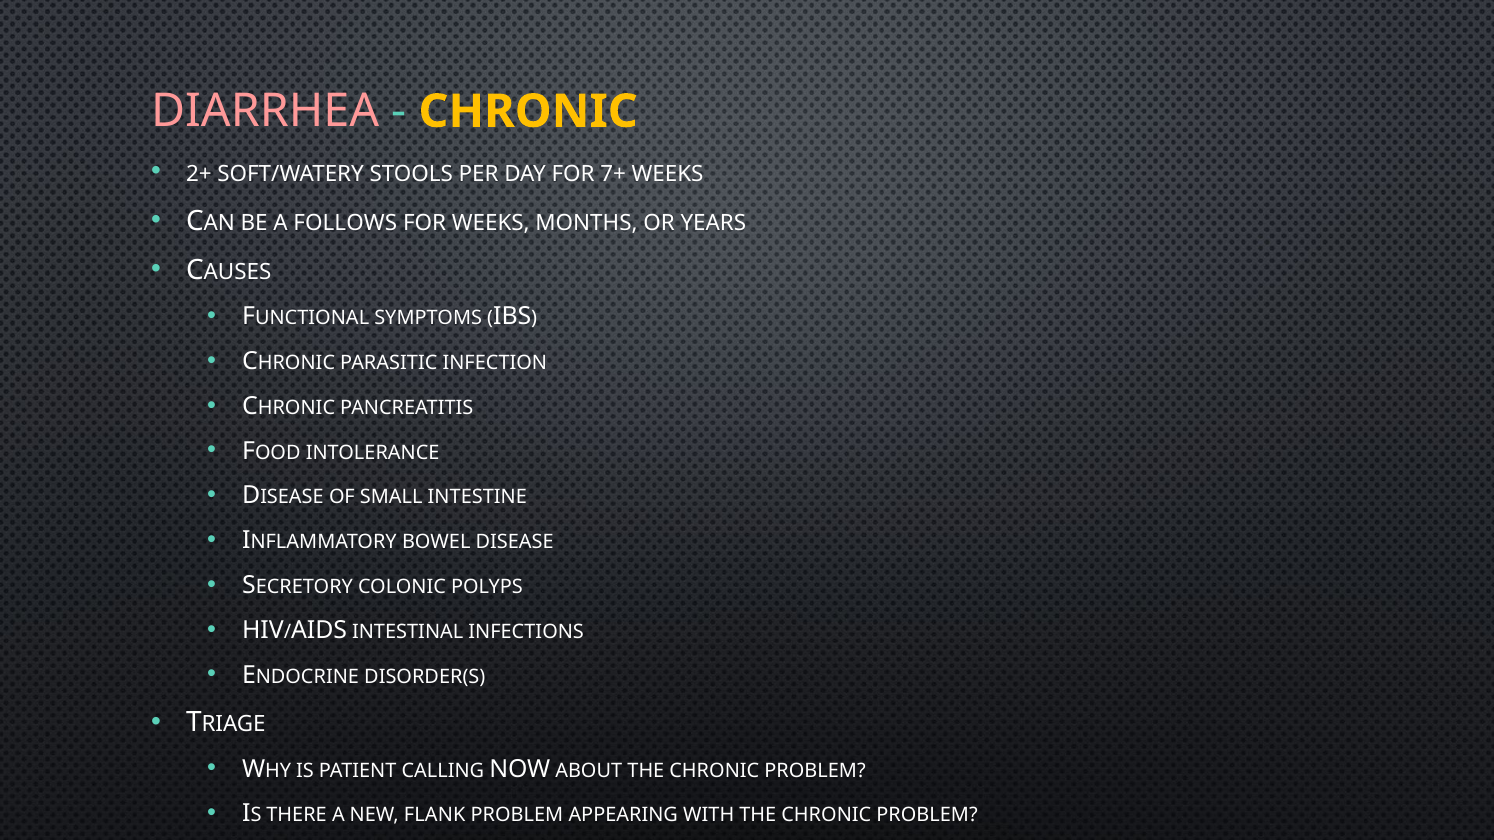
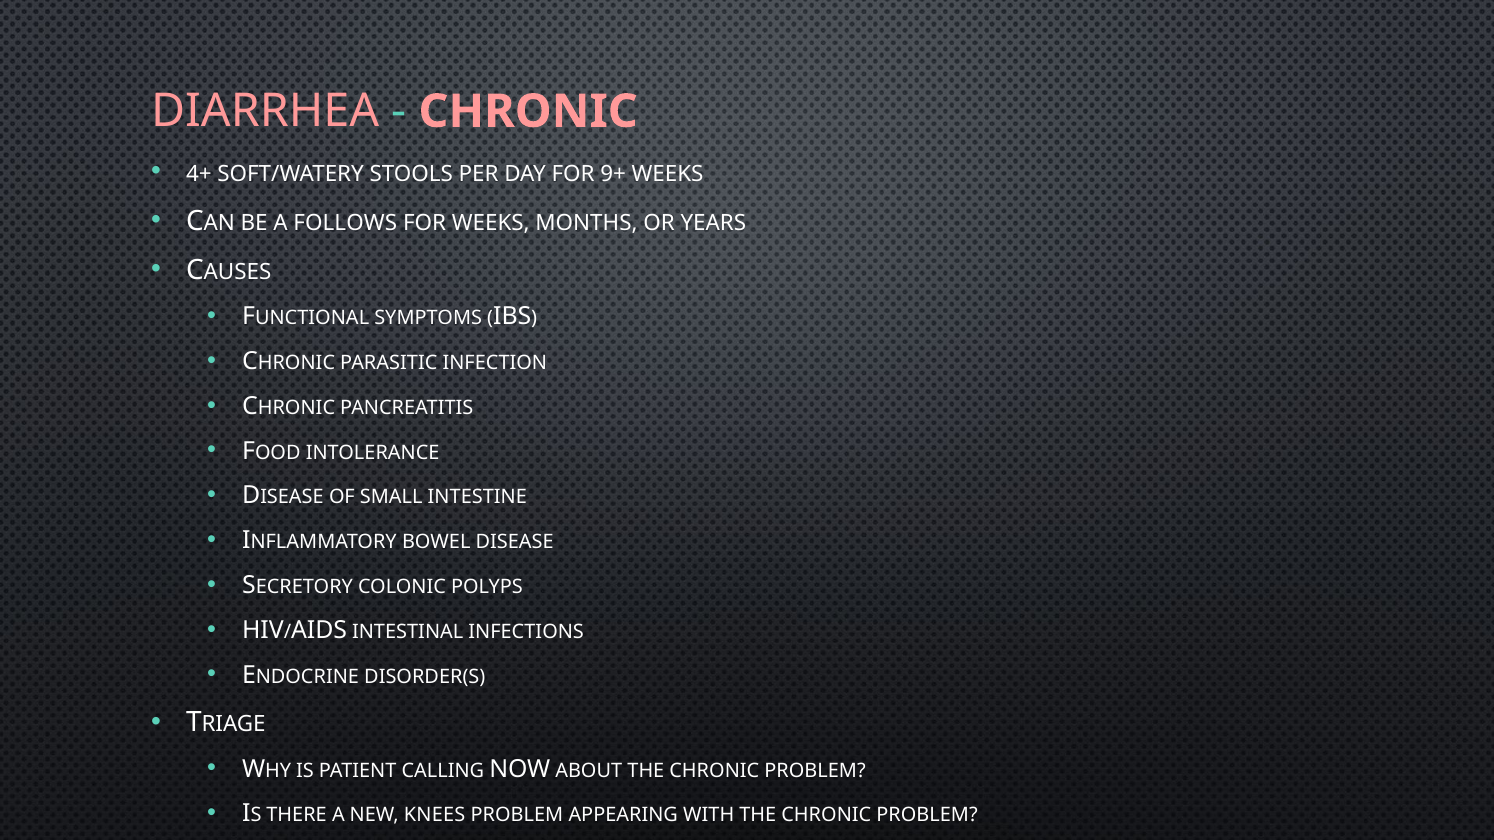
CHRONIC at (528, 112) colour: yellow -> pink
2+: 2+ -> 4+
7+: 7+ -> 9+
FLANK: FLANK -> KNEES
